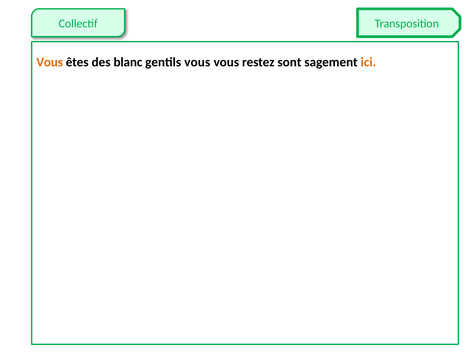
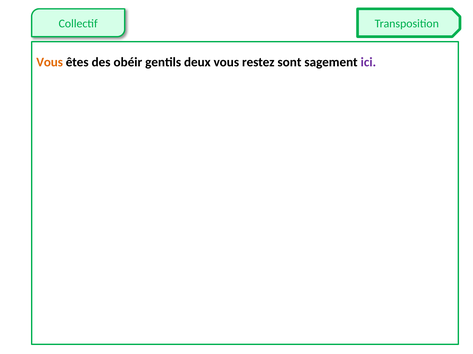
blanc: blanc -> obéir
gentils vous: vous -> deux
ici colour: orange -> purple
